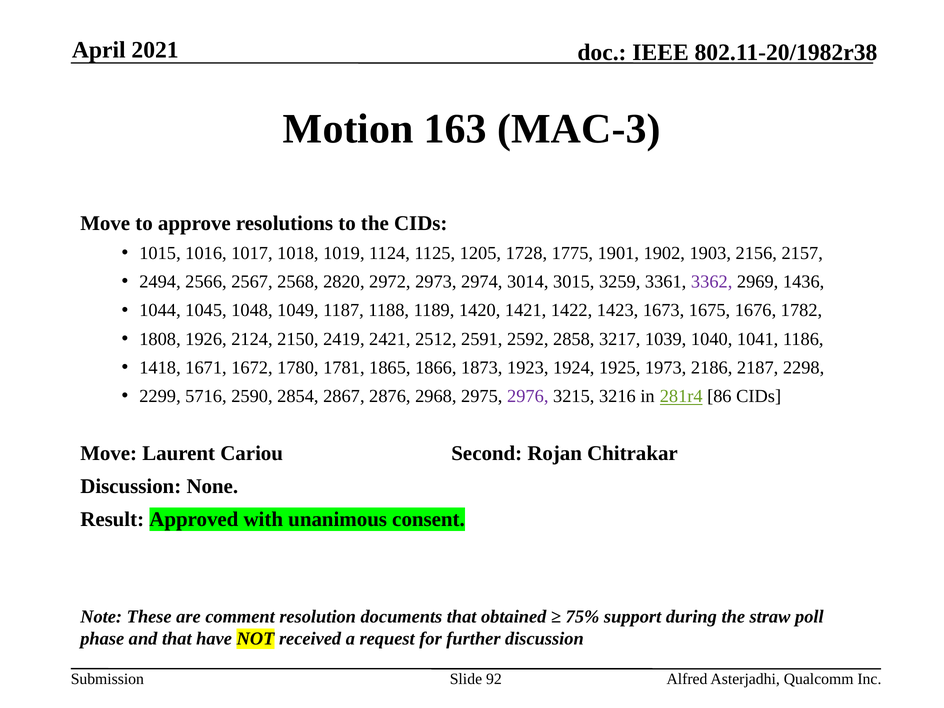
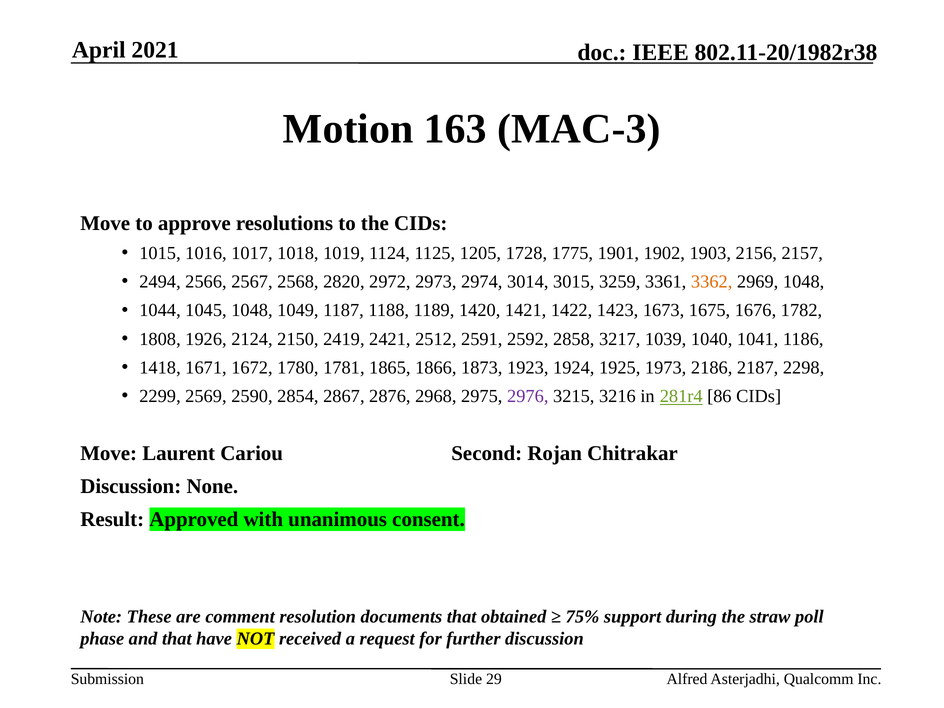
3362 colour: purple -> orange
2969 1436: 1436 -> 1048
5716: 5716 -> 2569
92: 92 -> 29
